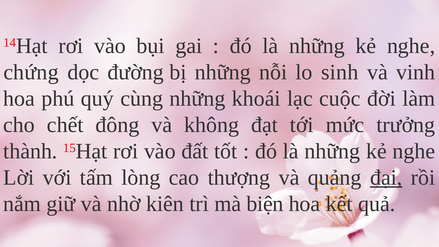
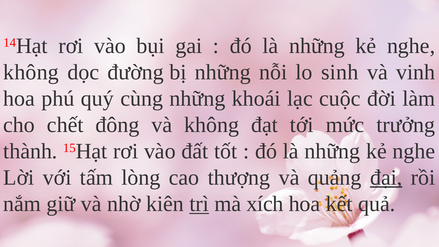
chứng at (31, 72): chứng -> không
trì underline: none -> present
biện: biện -> xích
